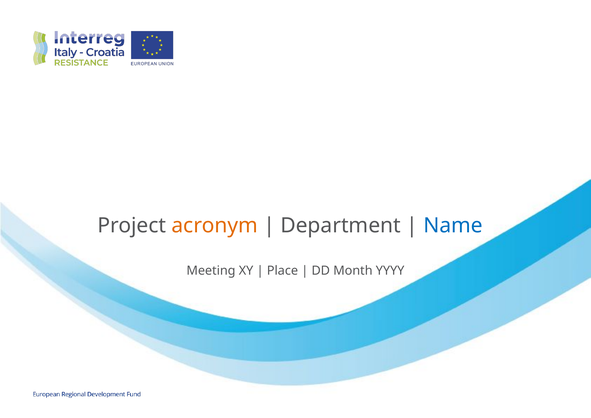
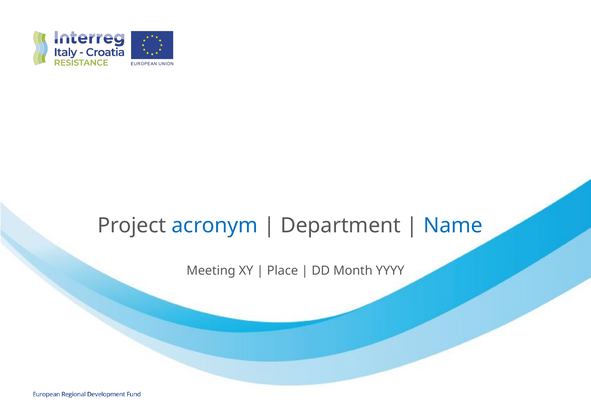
acronym colour: orange -> blue
